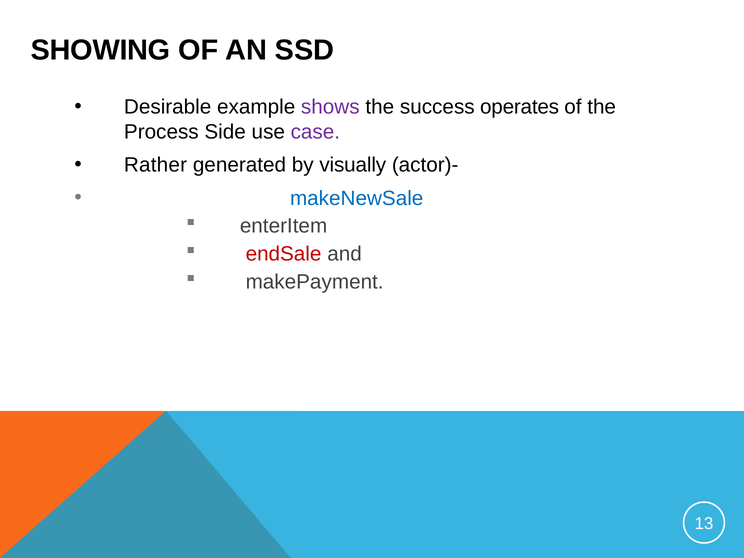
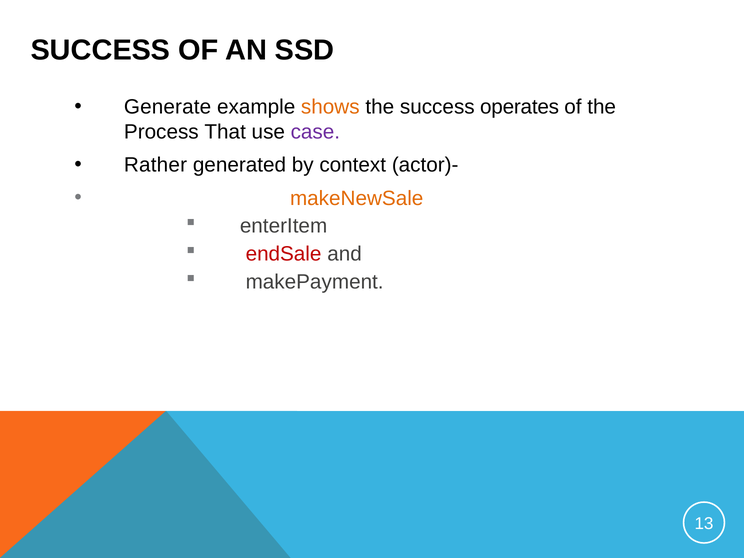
SHOWING at (101, 50): SHOWING -> SUCCESS
Desirable: Desirable -> Generate
shows colour: purple -> orange
Side: Side -> That
visually: visually -> context
makeNewSale colour: blue -> orange
